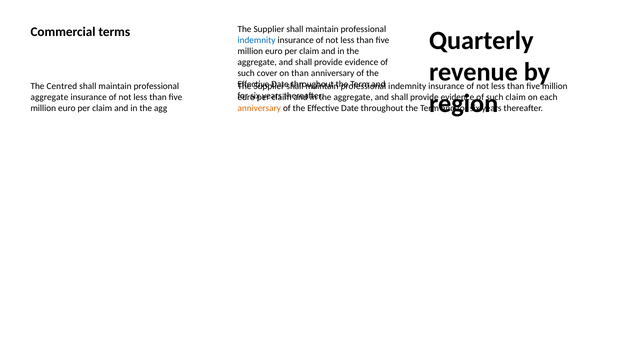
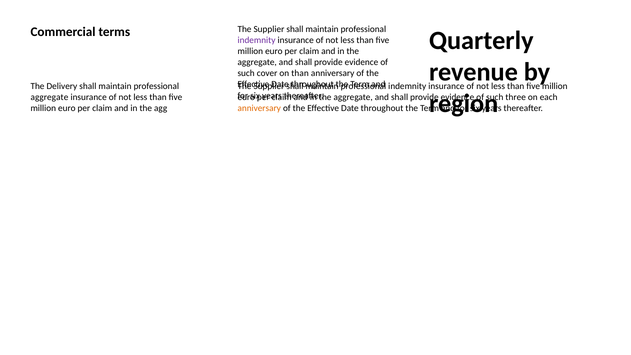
indemnity at (257, 40) colour: blue -> purple
Centred: Centred -> Delivery
claim at (516, 97): claim -> three
